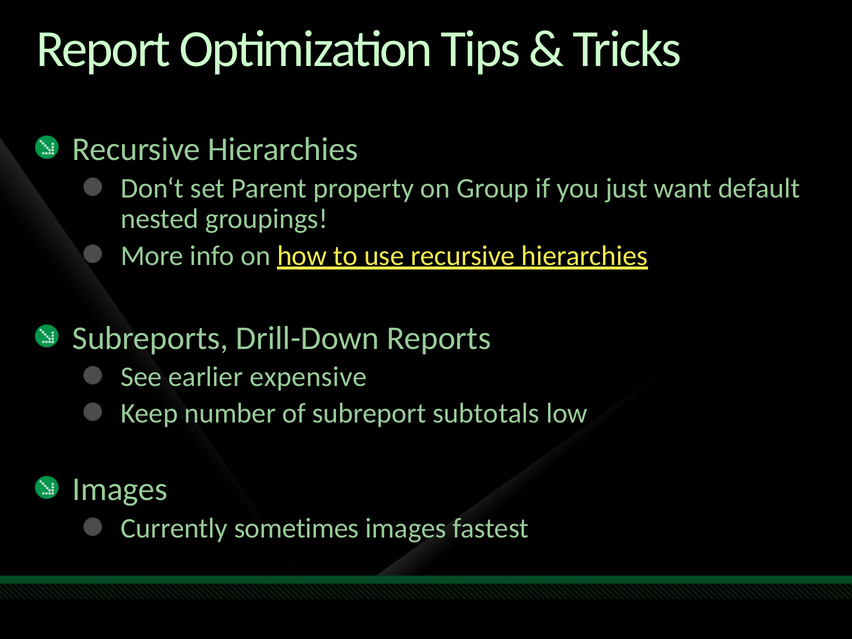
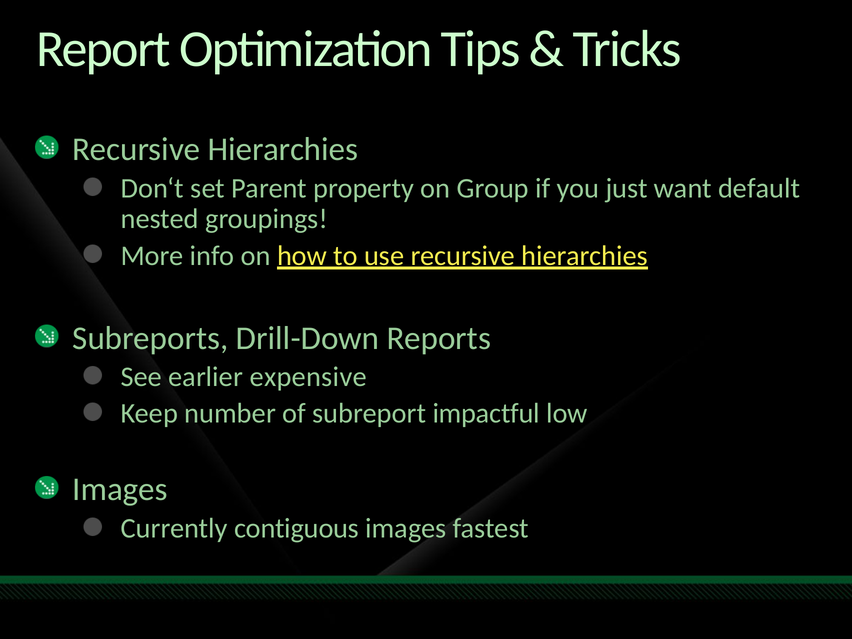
subtotals: subtotals -> impactful
sometimes: sometimes -> contiguous
